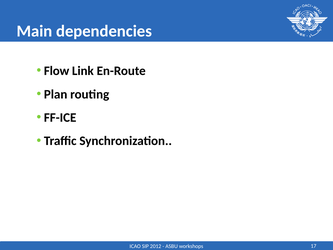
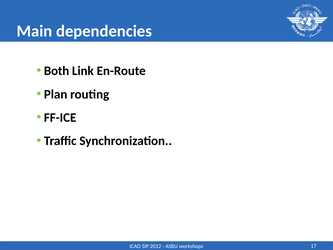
Flow: Flow -> Both
